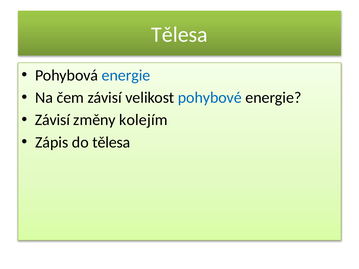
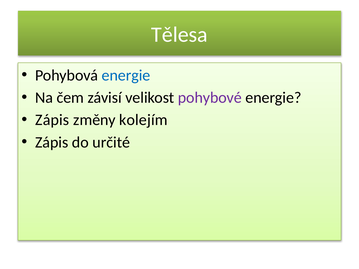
pohybové colour: blue -> purple
Závisí at (52, 120): Závisí -> Zápis
do tělesa: tělesa -> určité
